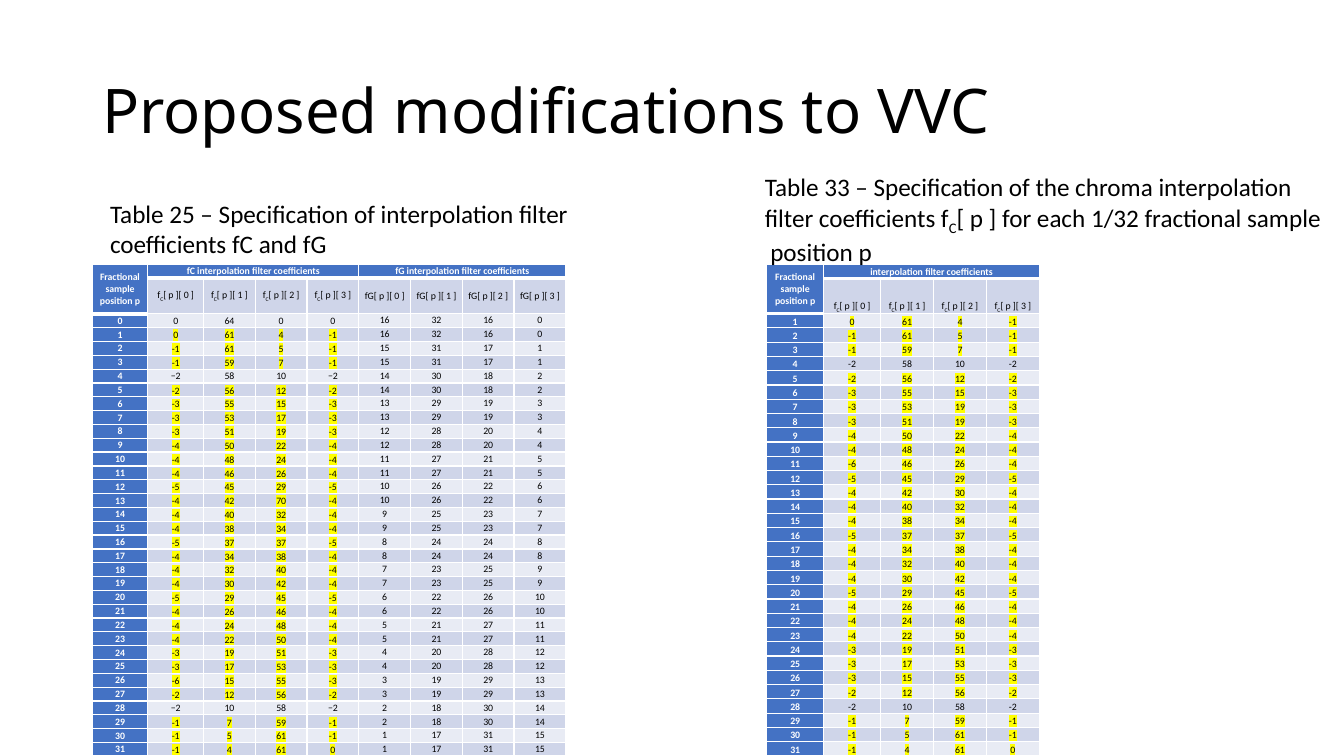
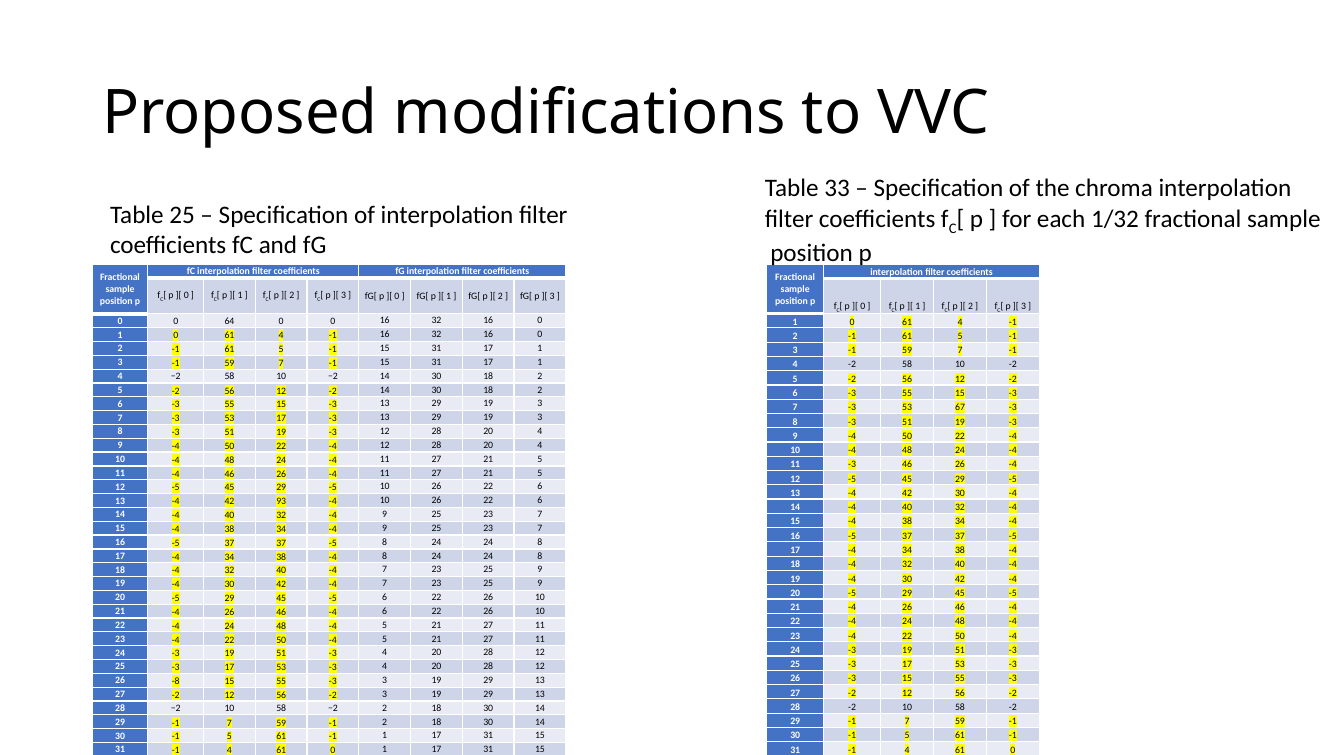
53 19: 19 -> 67
11 -6: -6 -> -3
70: 70 -> 93
26 -6: -6 -> -8
